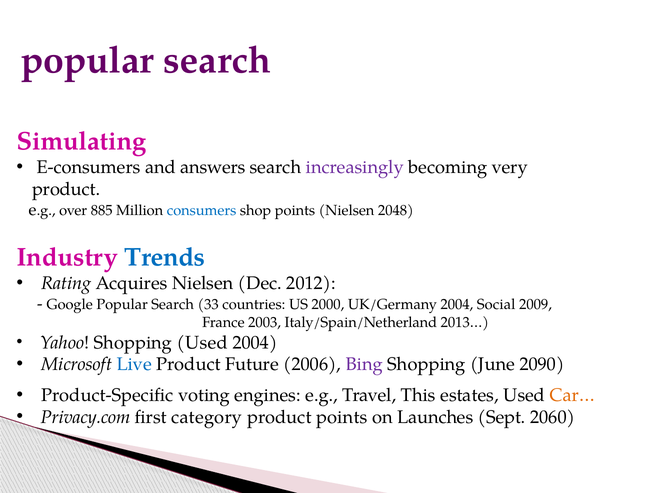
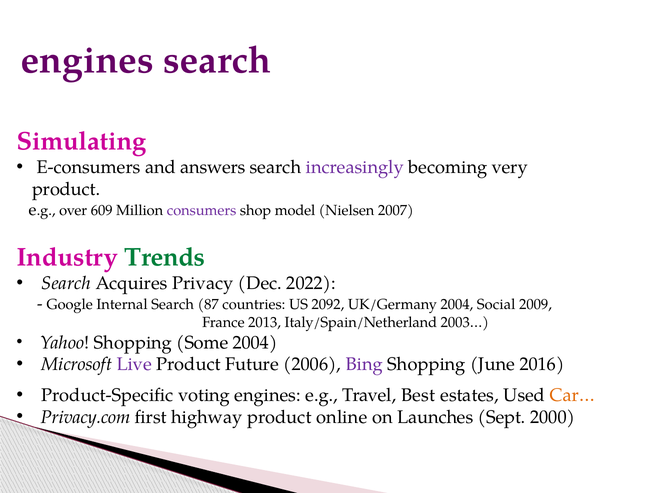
popular at (87, 60): popular -> engines
885: 885 -> 609
consumers colour: blue -> purple
shop points: points -> model
2048: 2048 -> 2007
Trends colour: blue -> green
Rating at (66, 283): Rating -> Search
Acquires Nielsen: Nielsen -> Privacy
2012: 2012 -> 2022
Google Popular: Popular -> Internal
33: 33 -> 87
2000: 2000 -> 2092
2003: 2003 -> 2013
2013…: 2013… -> 2003…
Shopping Used: Used -> Some
Live colour: blue -> purple
2090: 2090 -> 2016
This: This -> Best
category: category -> highway
product points: points -> online
2060: 2060 -> 2000
